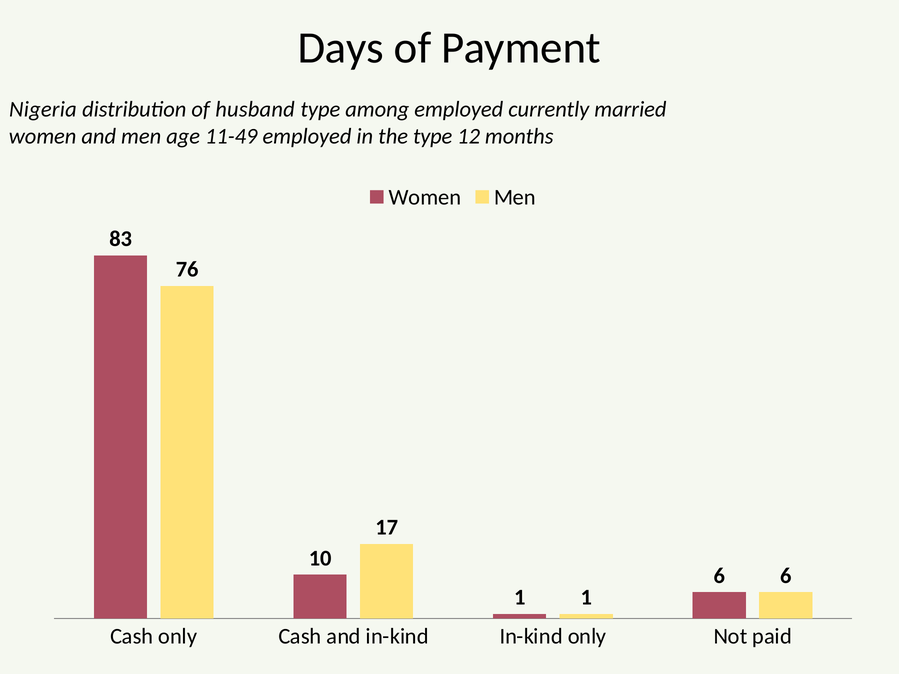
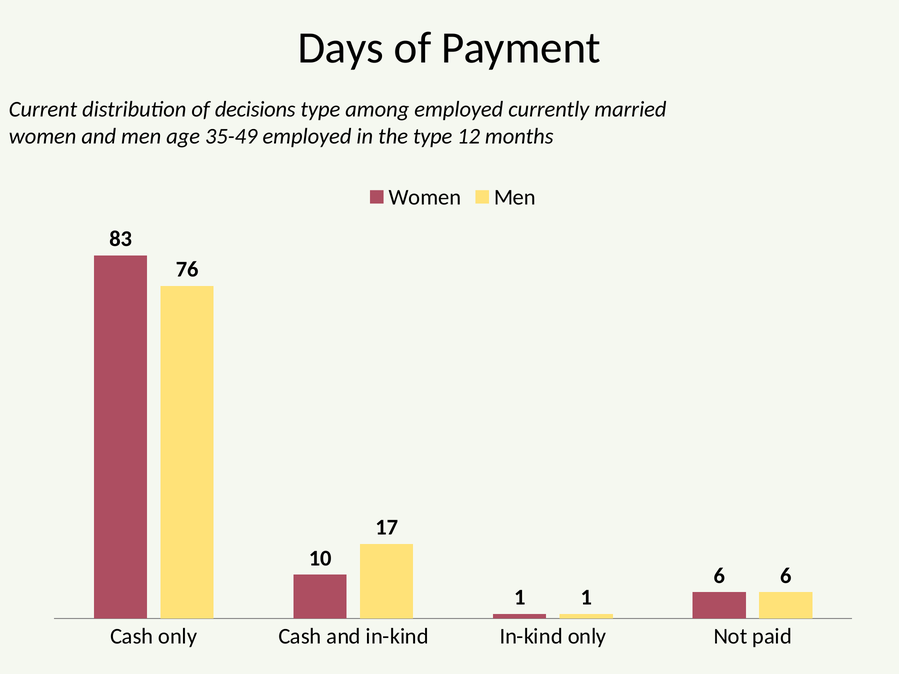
Nigeria: Nigeria -> Current
husband: husband -> decisions
11-49: 11-49 -> 35-49
